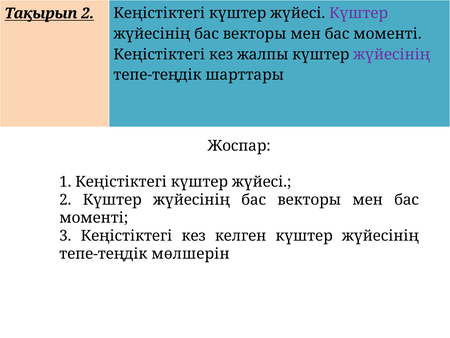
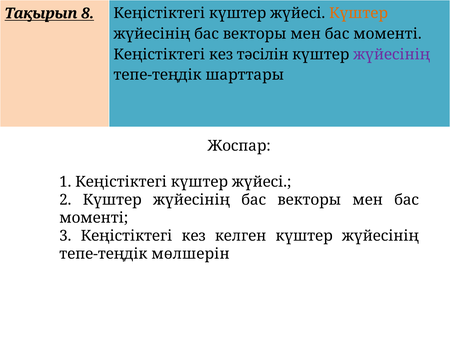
Тақырып 2: 2 -> 8
Күштер at (359, 13) colour: purple -> orange
жалпы: жалпы -> тәсілін
